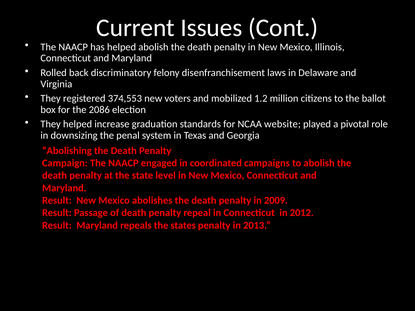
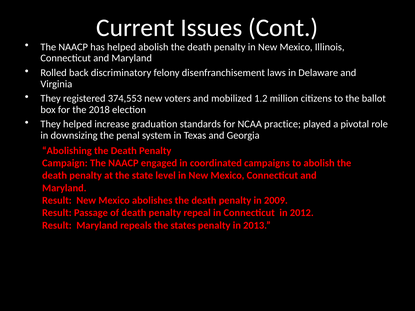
2086: 2086 -> 2018
website: website -> practice
